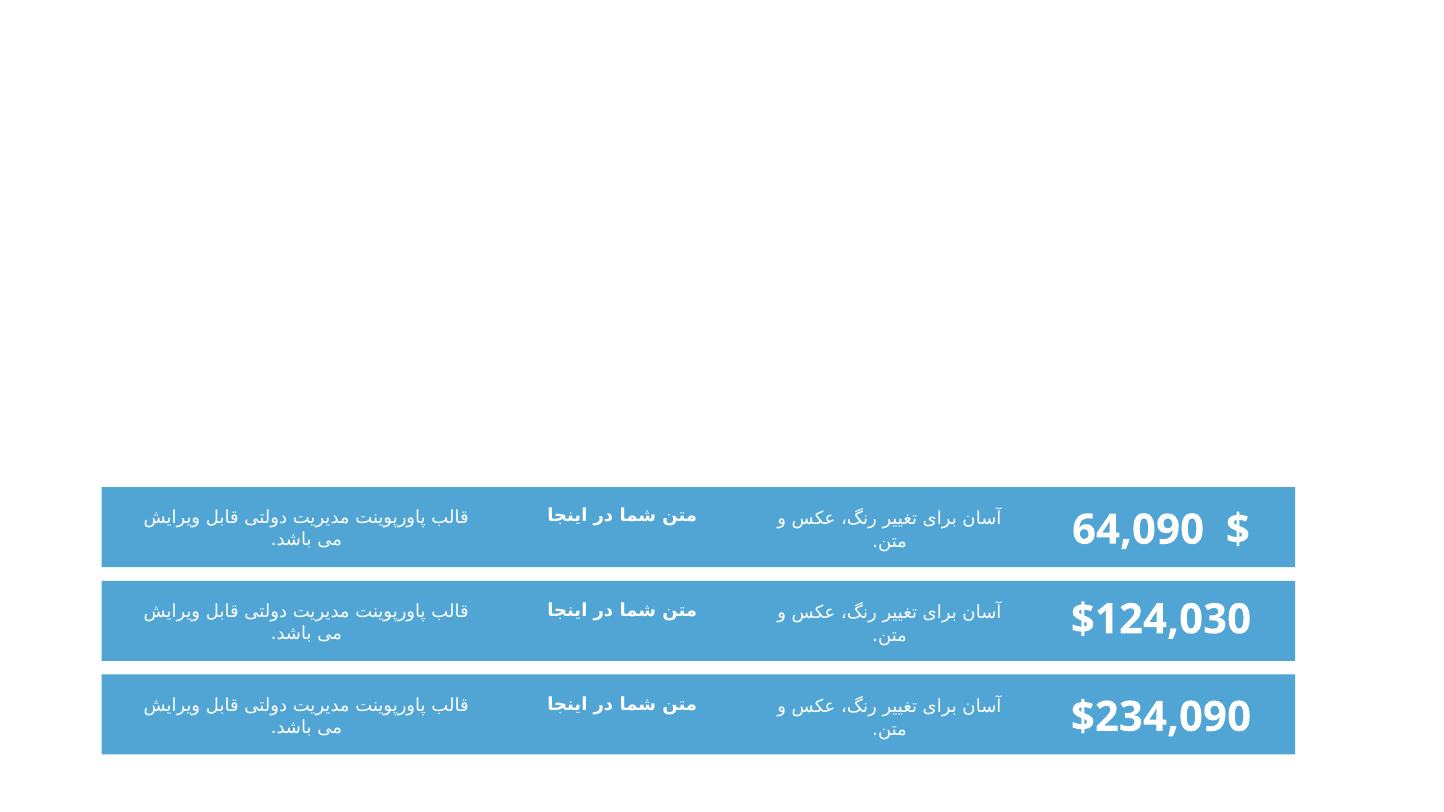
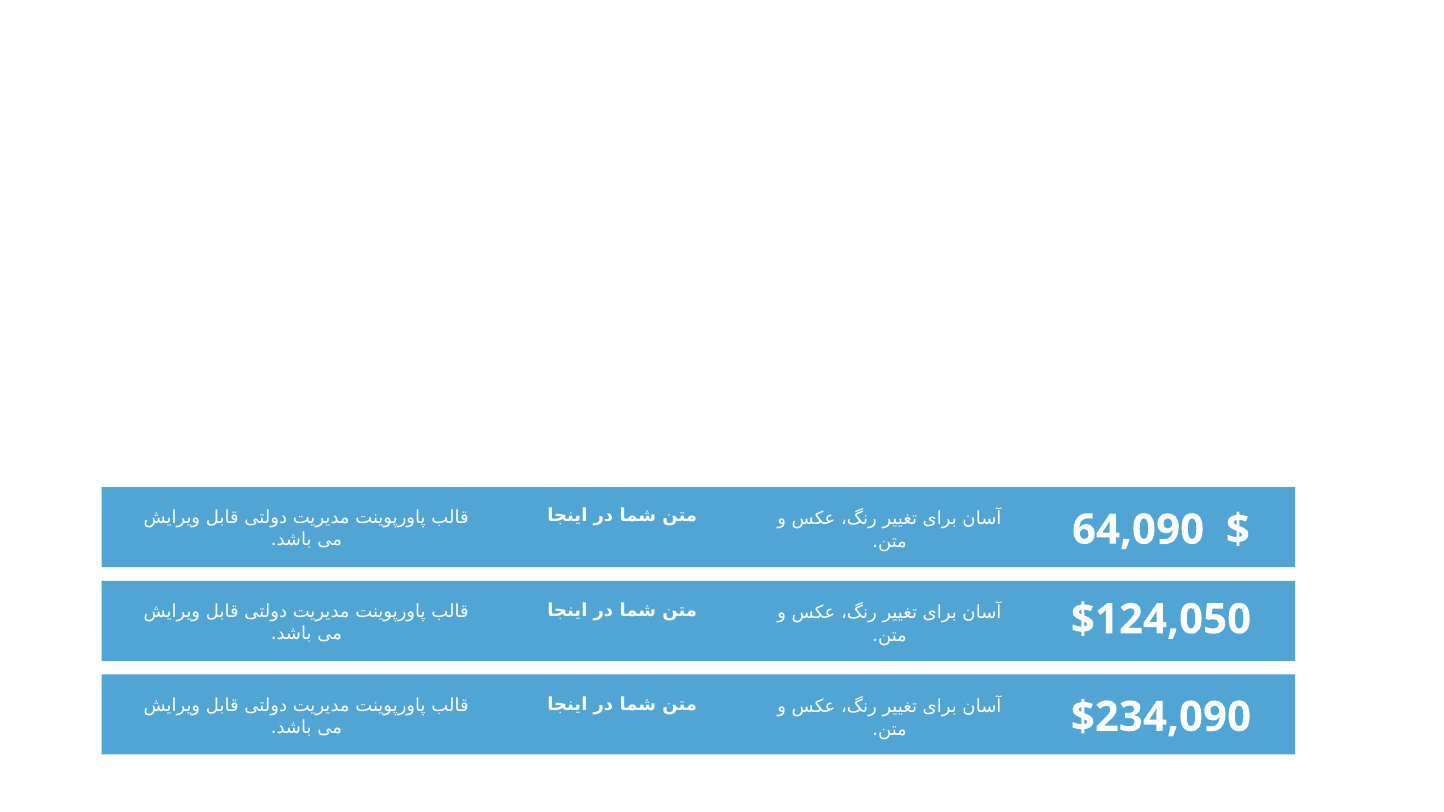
$124,030: $124,030 -> $124,050
